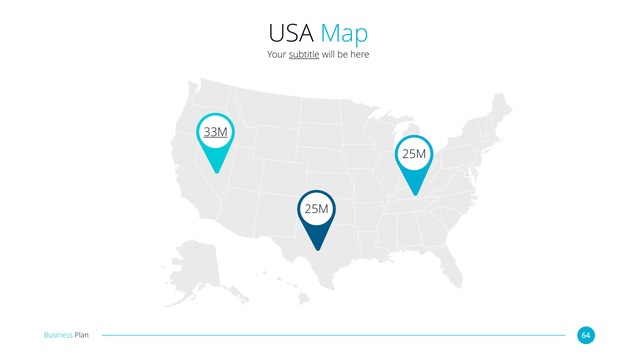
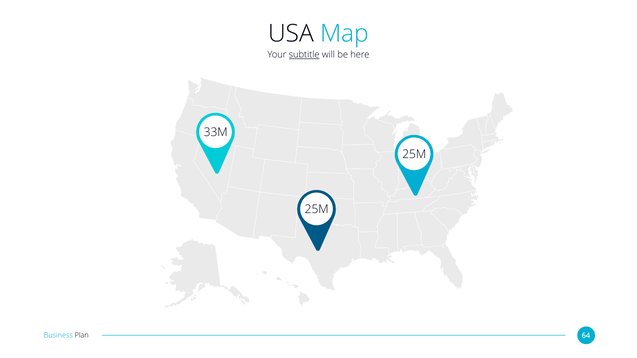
33M underline: present -> none
